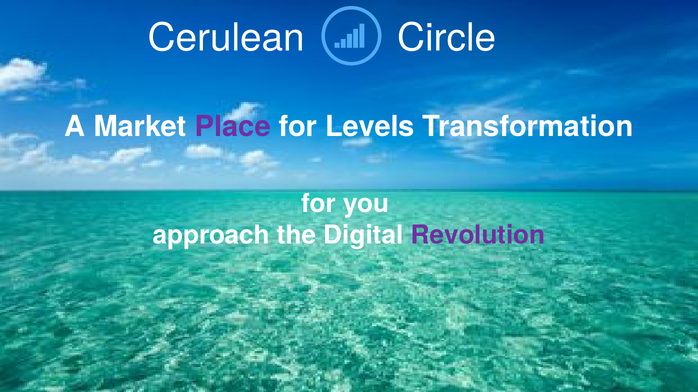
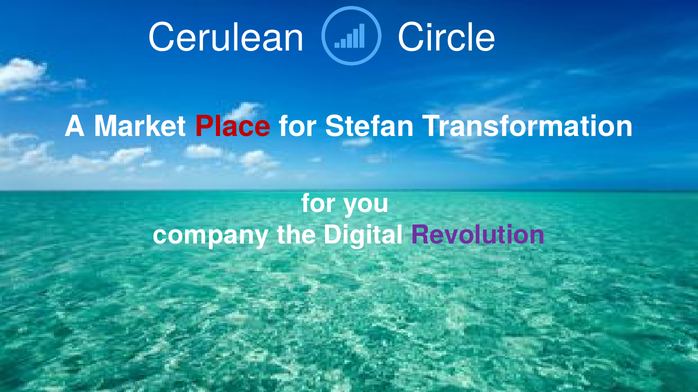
Place colour: purple -> red
Levels: Levels -> Stefan
approach: approach -> company
